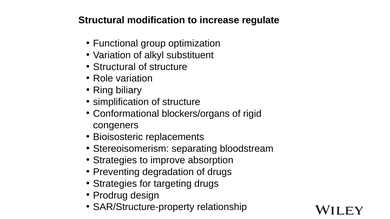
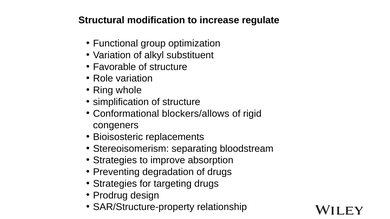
Structural at (114, 67): Structural -> Favorable
biliary: biliary -> whole
blockers/organs: blockers/organs -> blockers/allows
